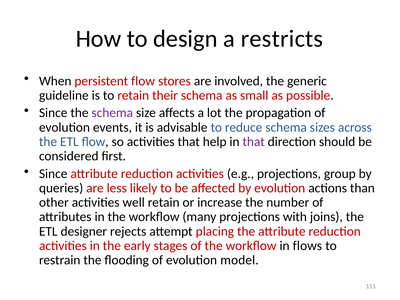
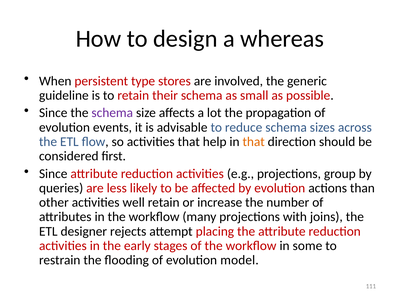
restricts: restricts -> whereas
persistent flow: flow -> type
that at (254, 142) colour: purple -> orange
flows: flows -> some
